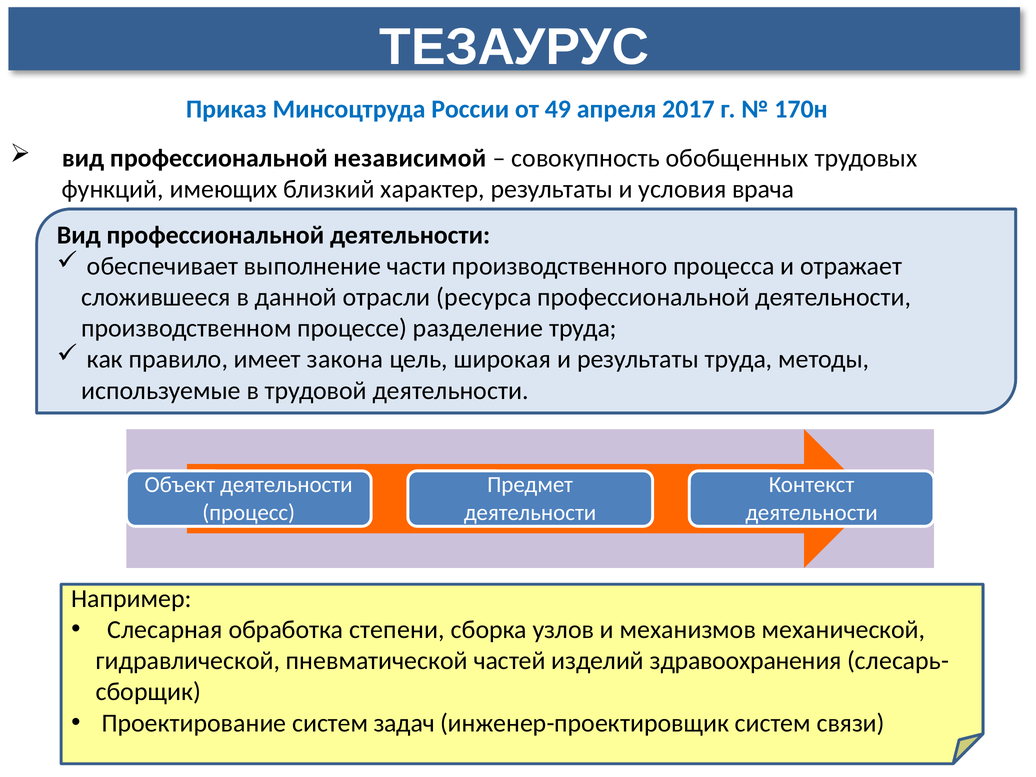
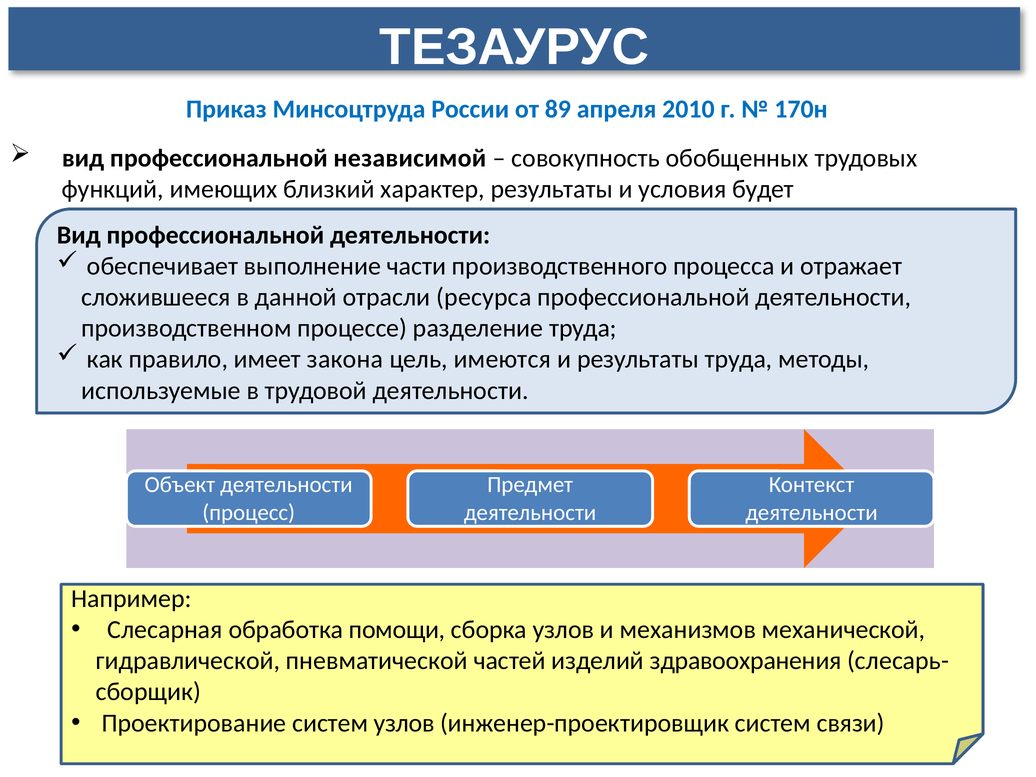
49: 49 -> 89
2017: 2017 -> 2010
врача: врача -> будет
широкая: широкая -> имеются
степени: степени -> помощи
систем задач: задач -> узлов
